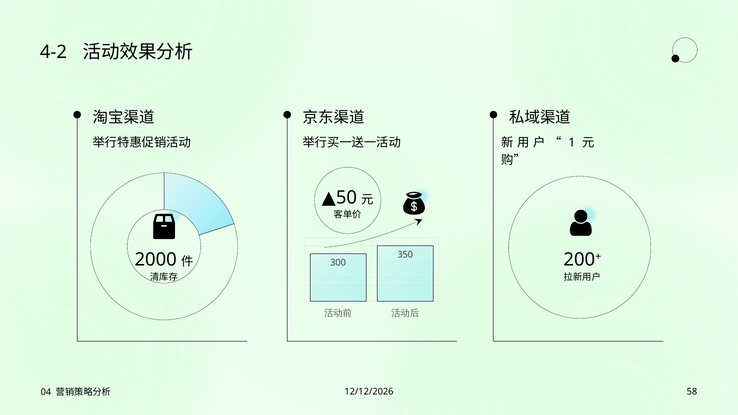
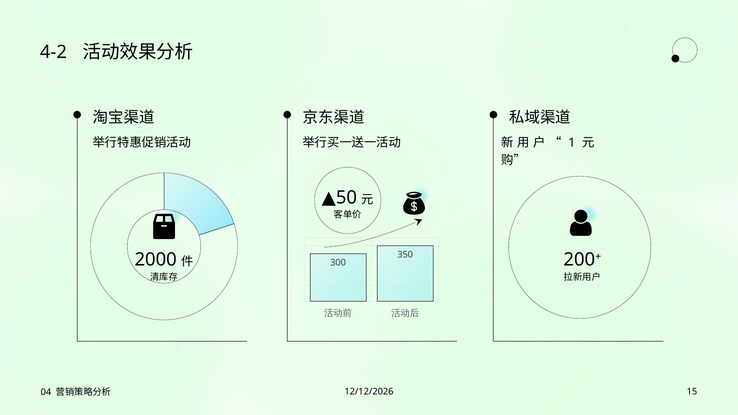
58: 58 -> 15
